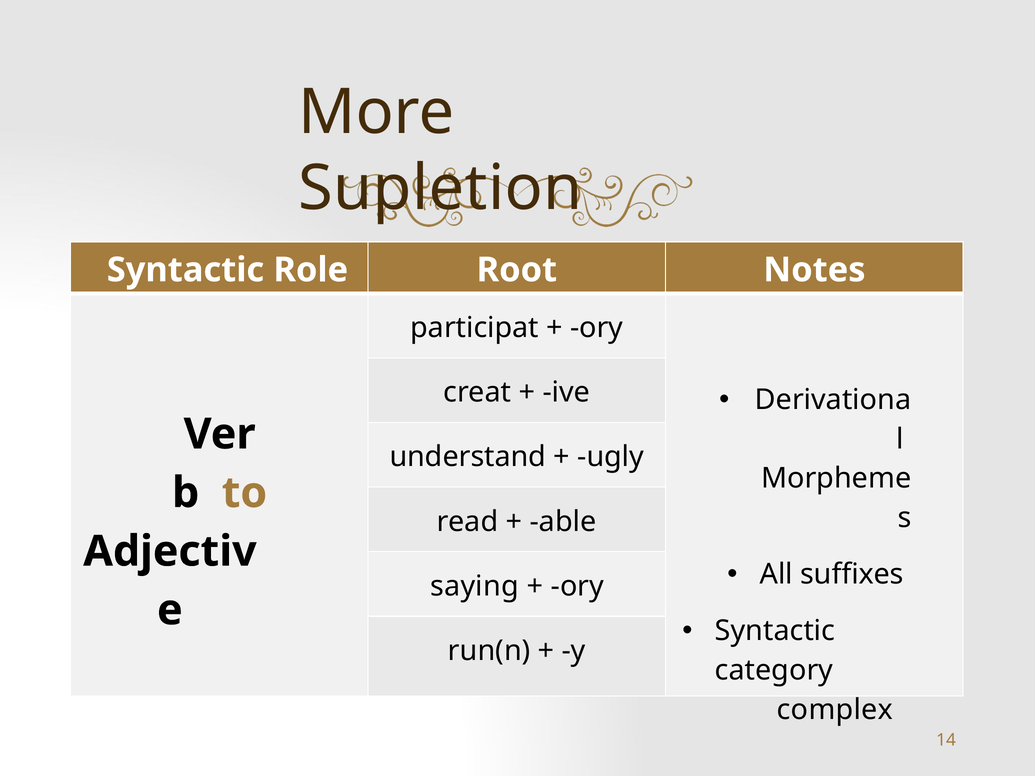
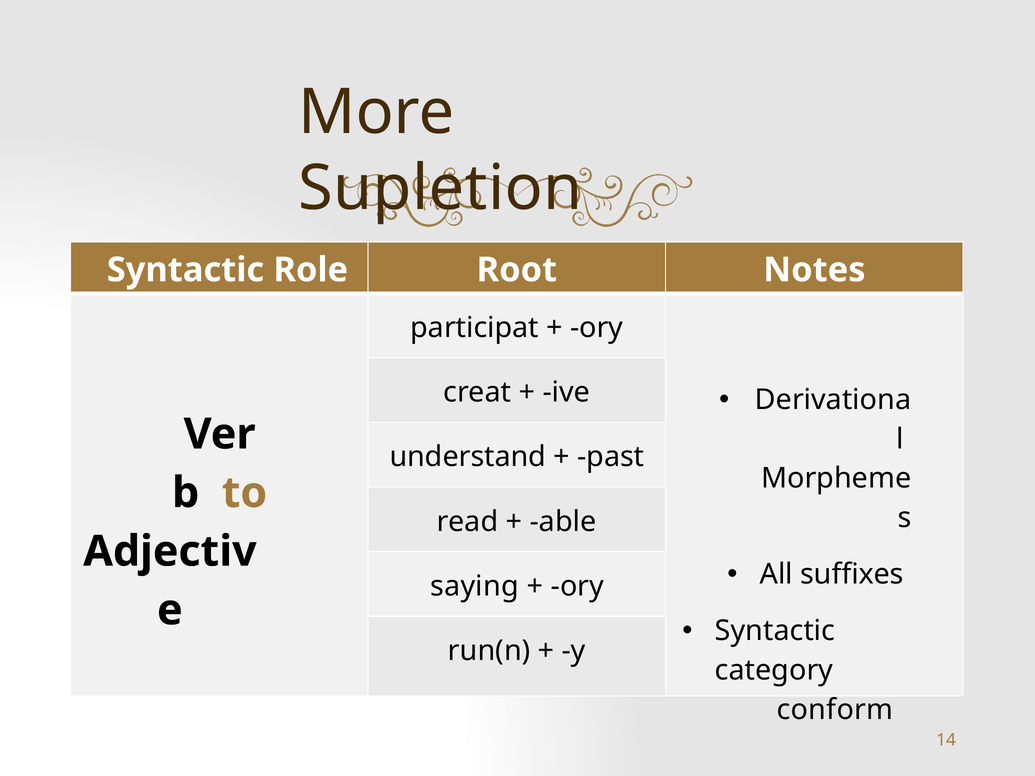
ugly: ugly -> past
complex: complex -> conform
